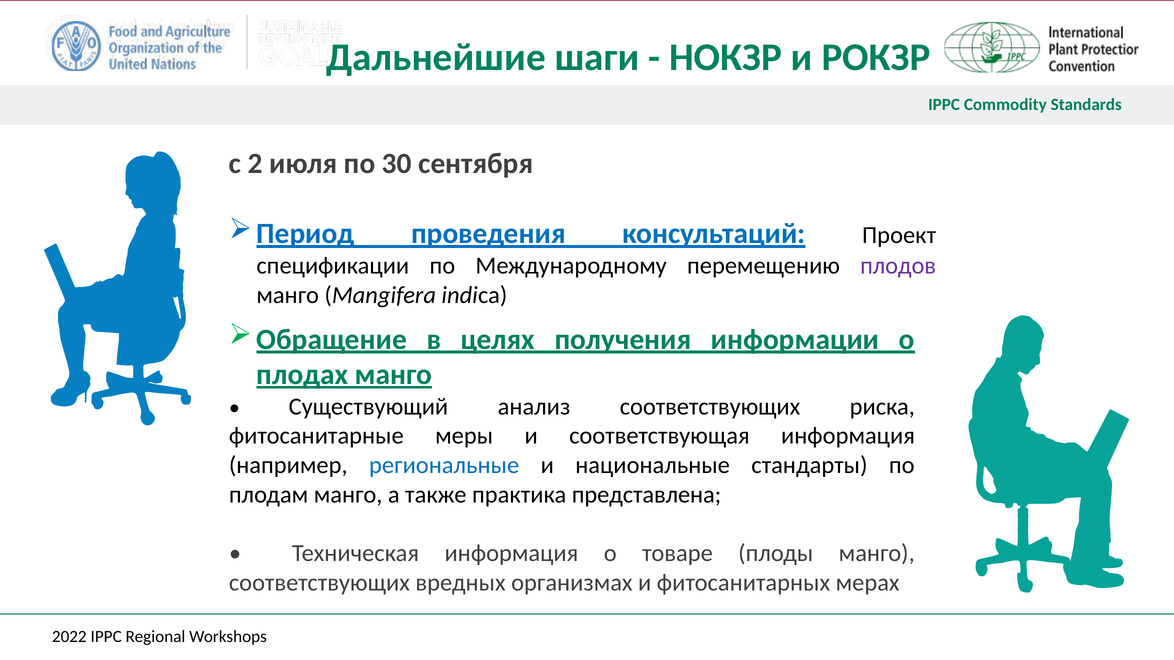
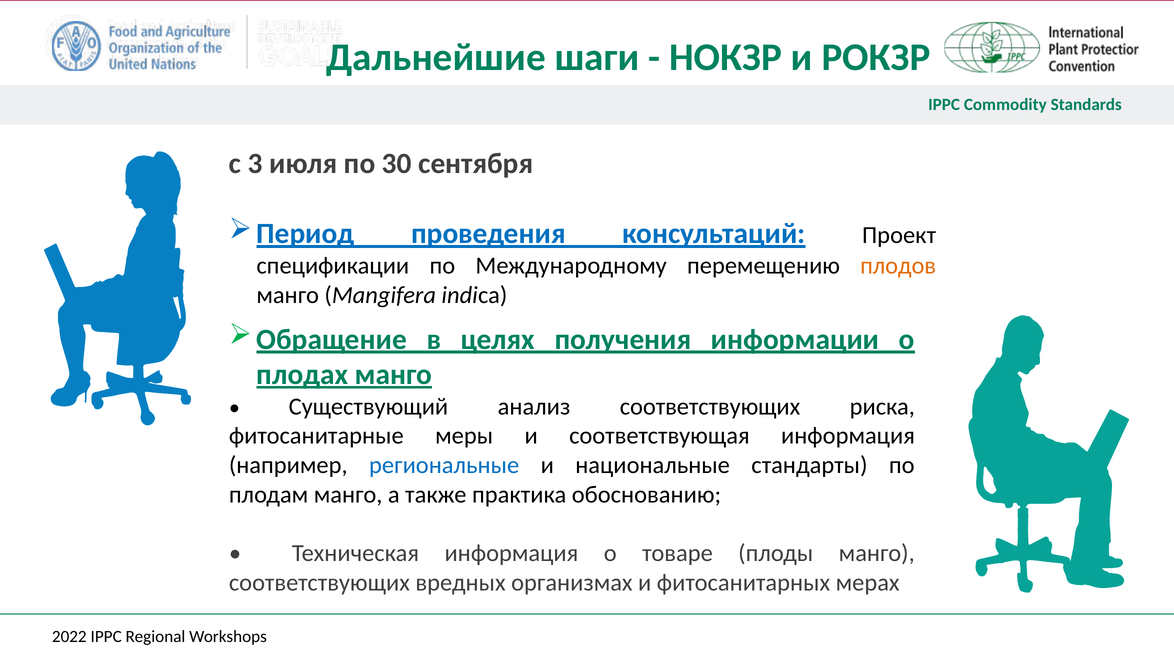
2: 2 -> 3
плодов colour: purple -> orange
представлена: представлена -> обоснованию
